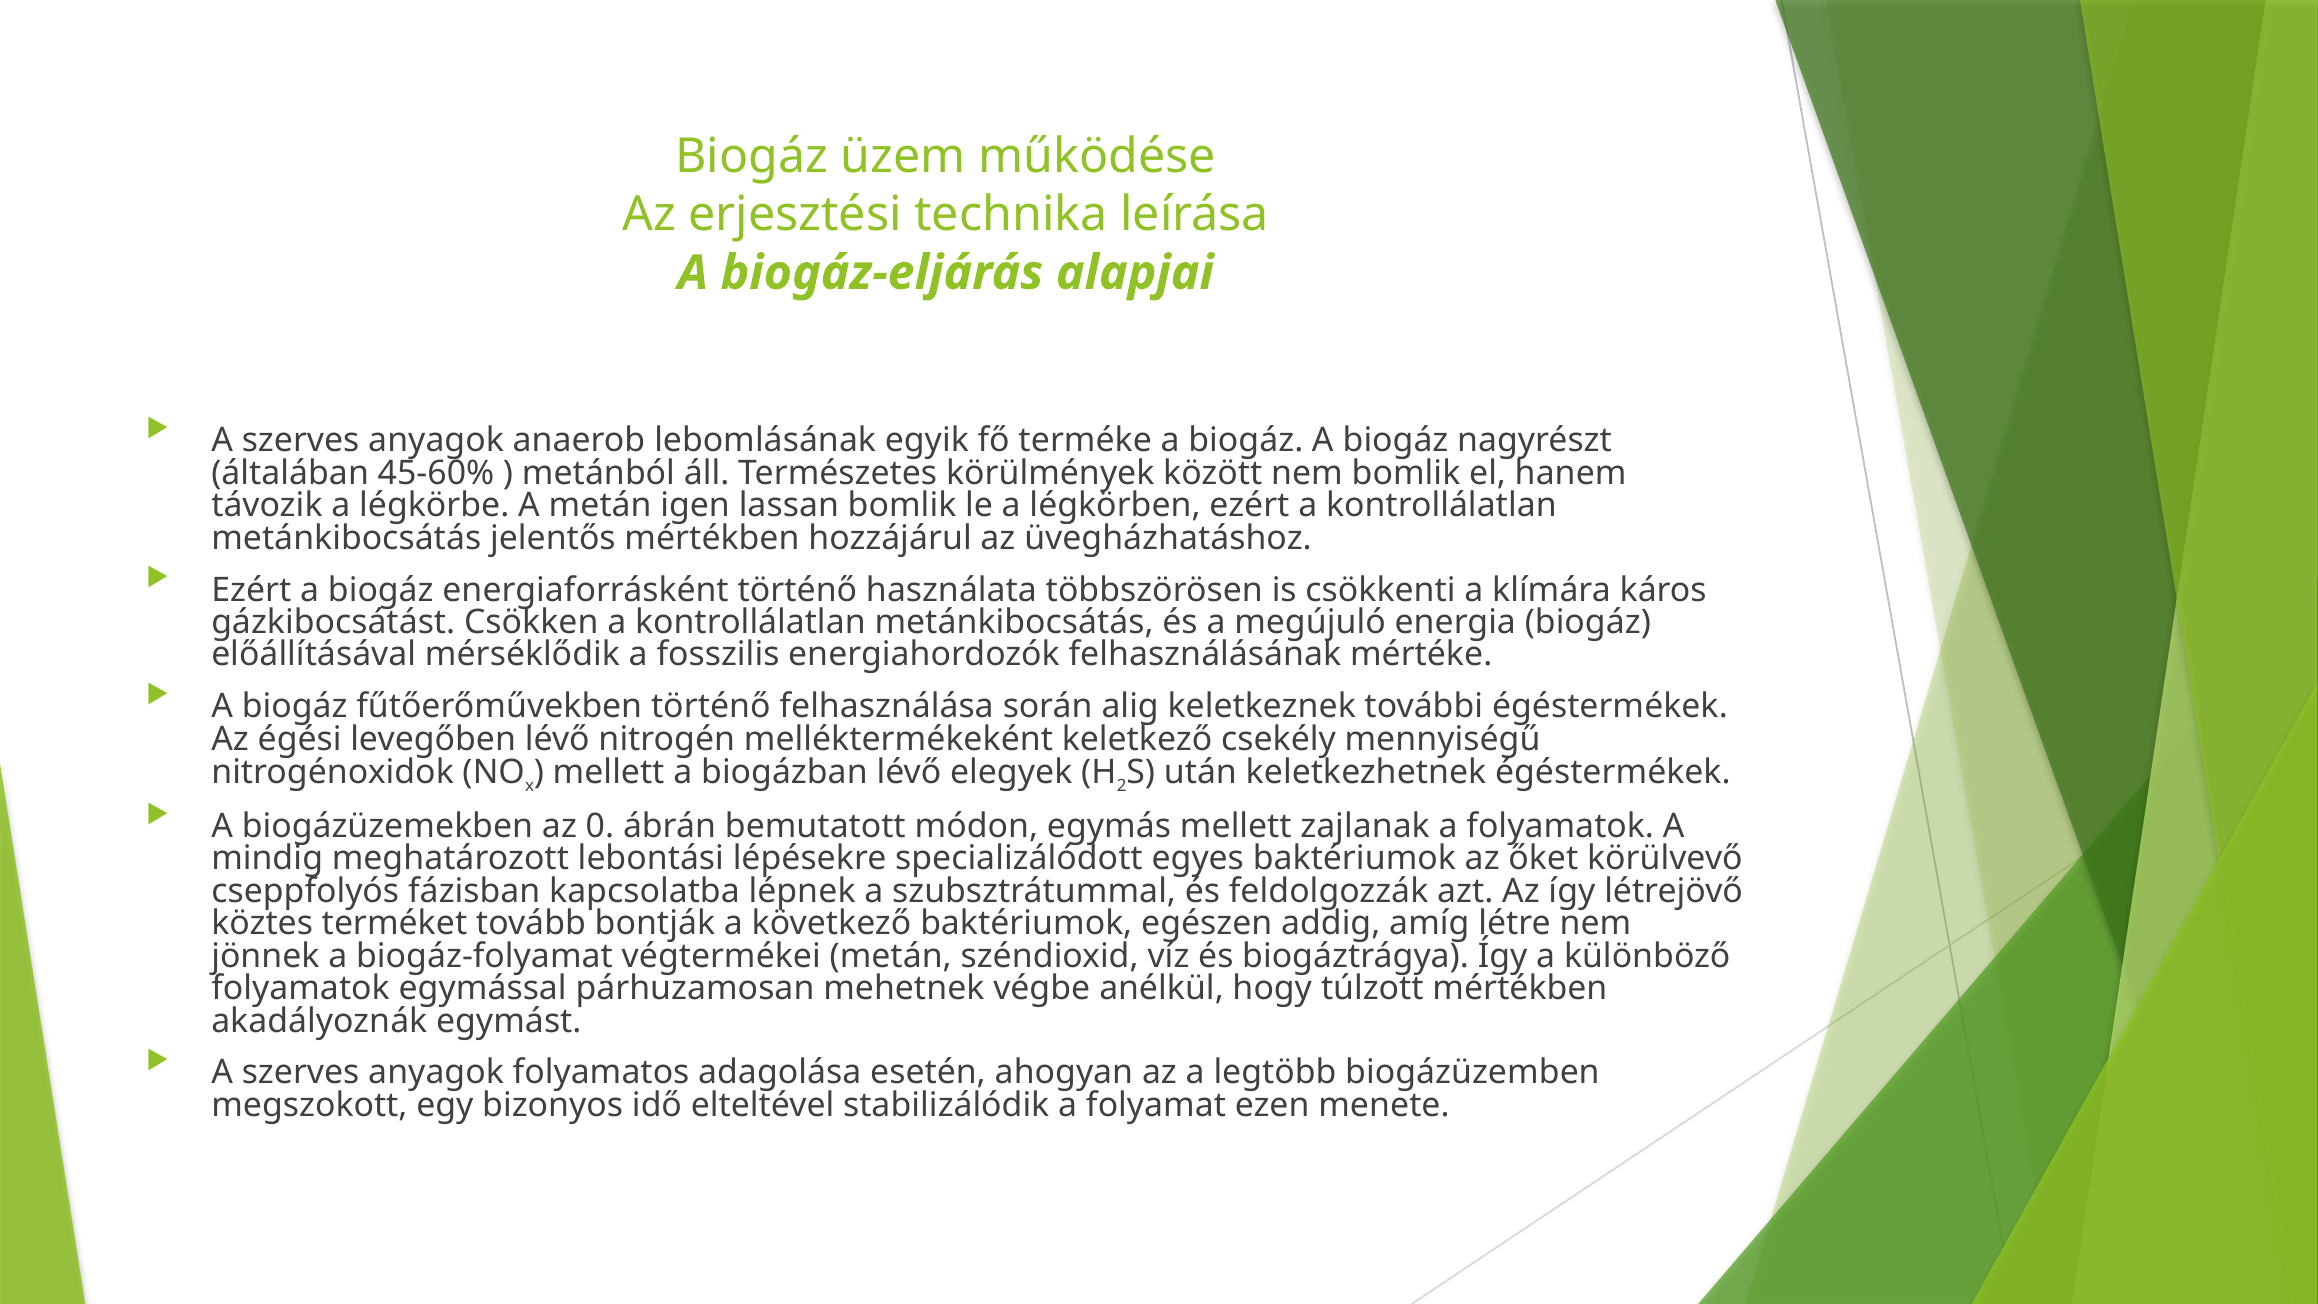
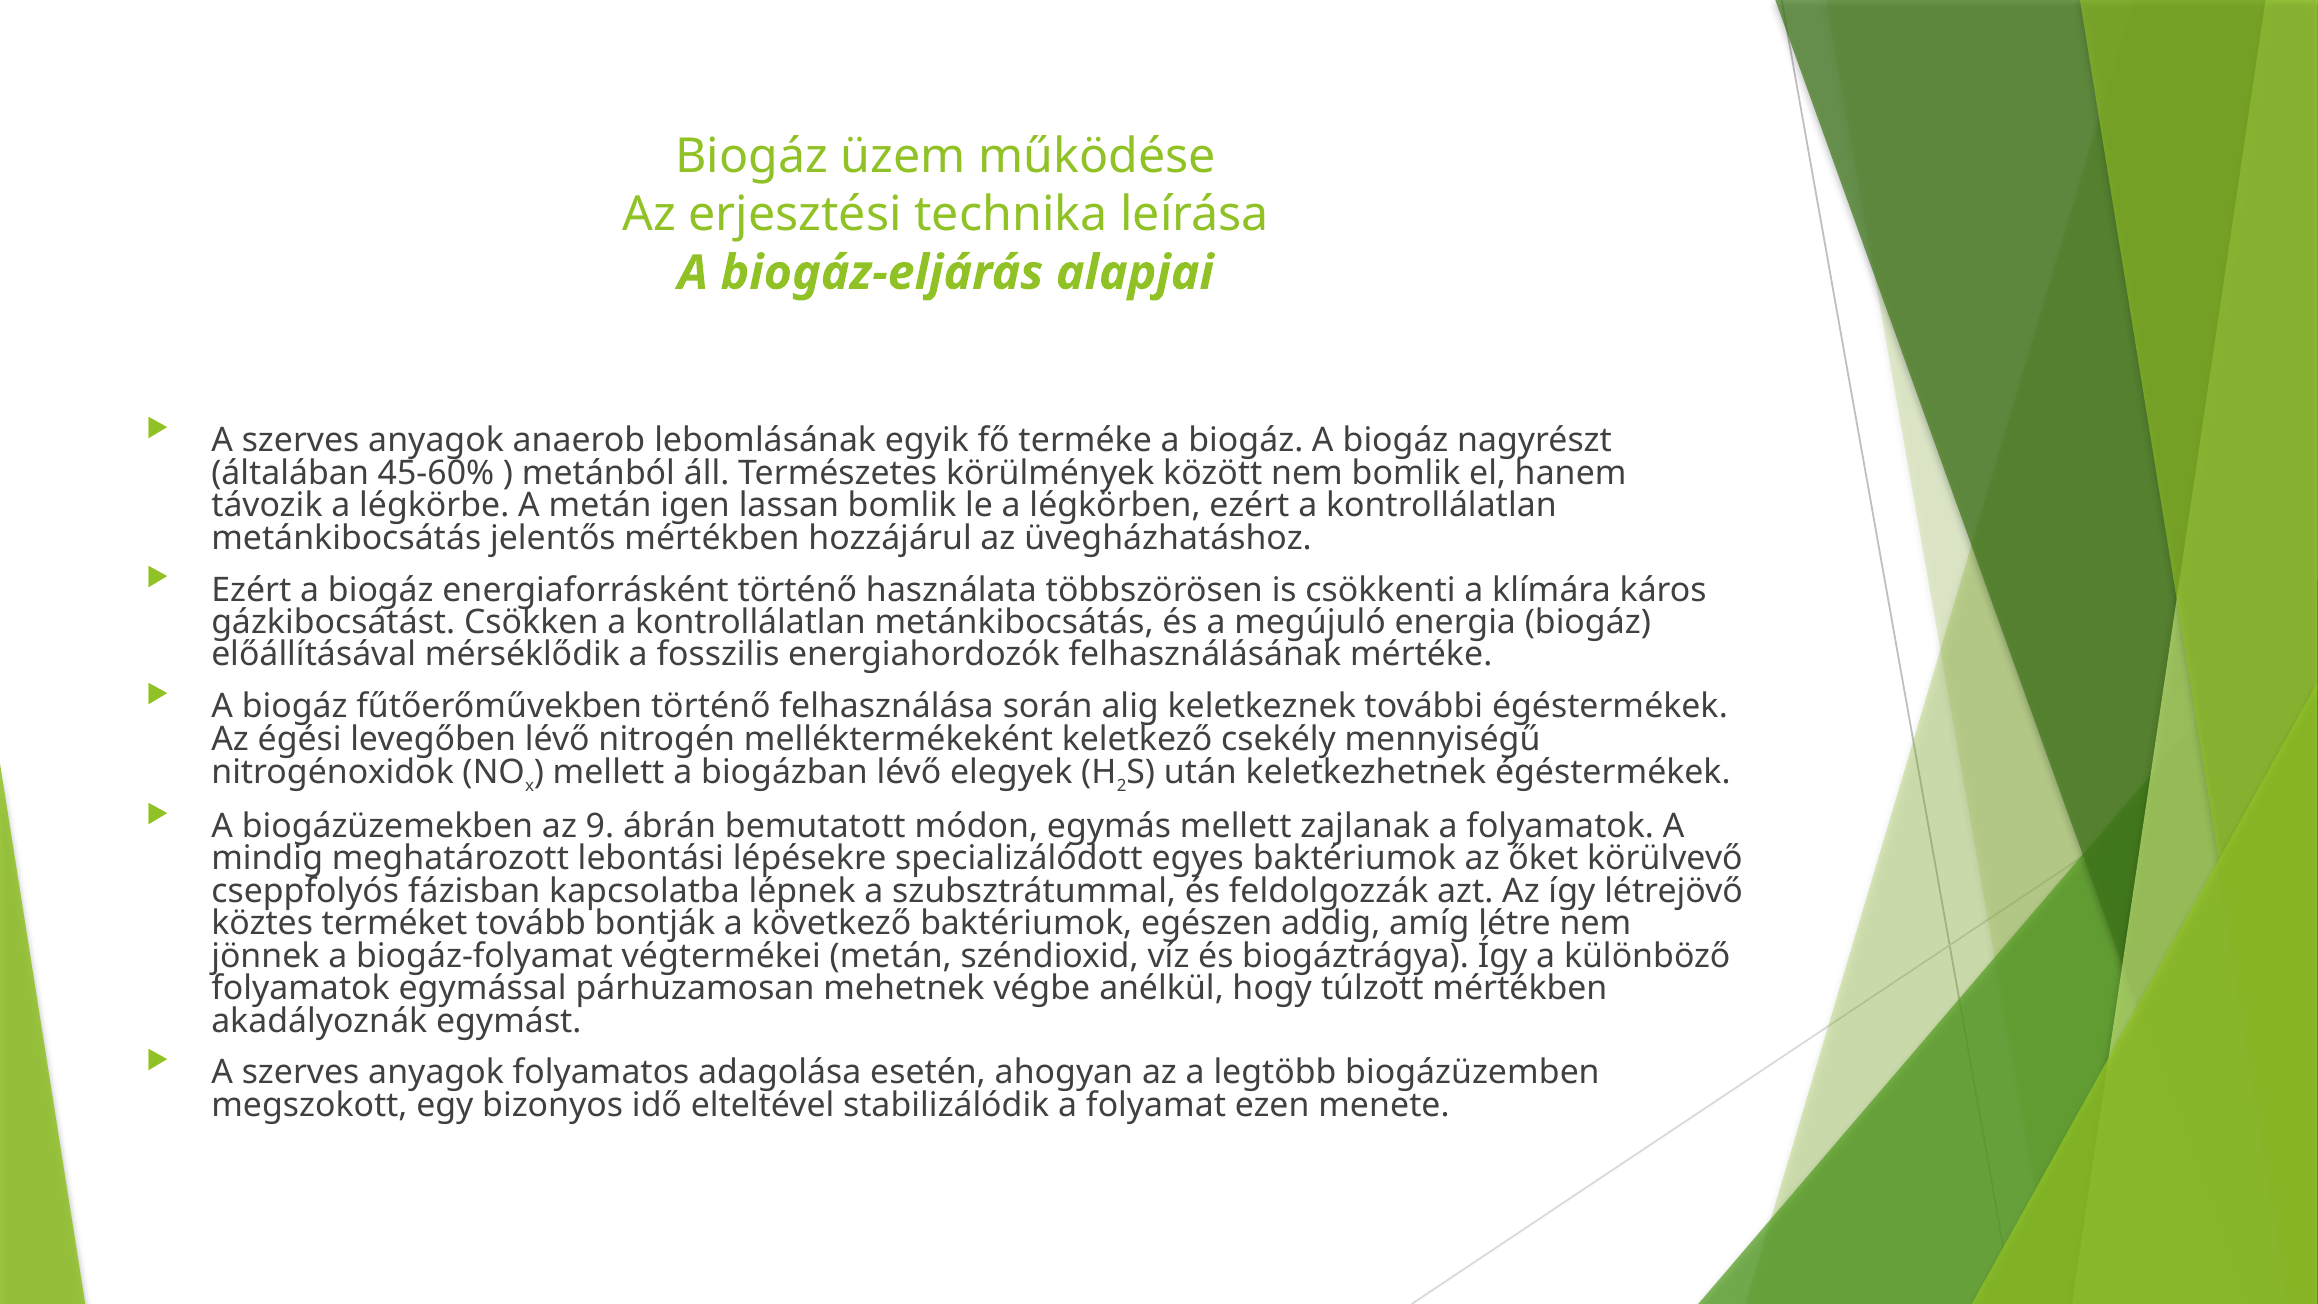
0: 0 -> 9
